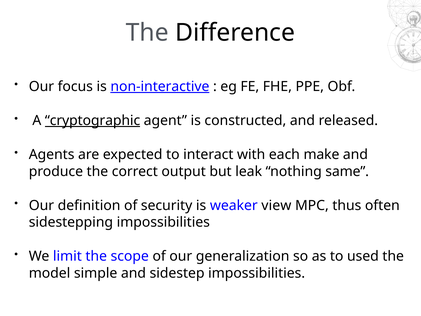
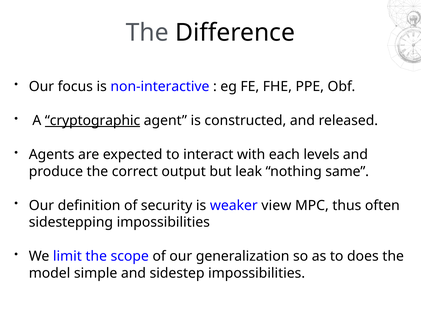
non-interactive underline: present -> none
make: make -> levels
used: used -> does
